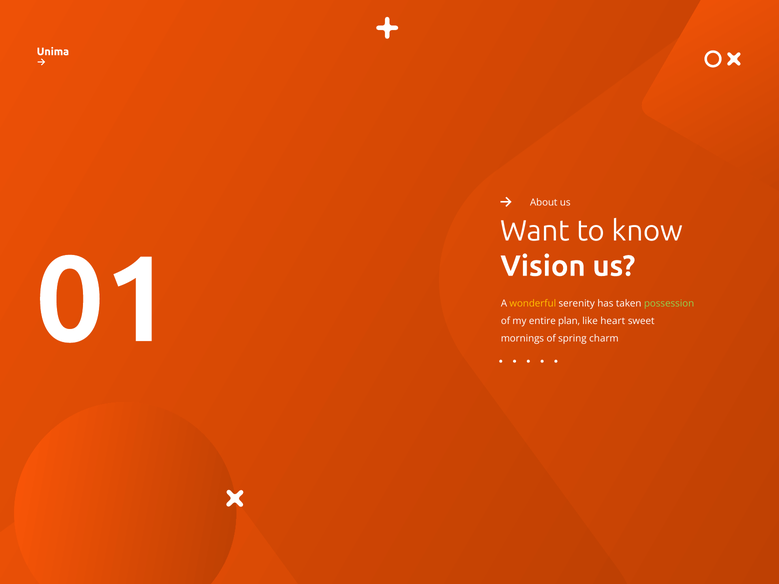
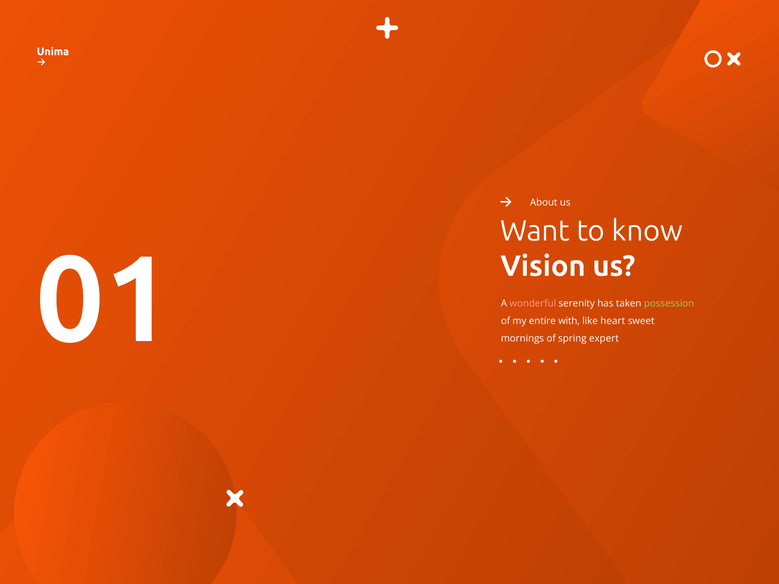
wonderful colour: yellow -> pink
plan: plan -> with
charm: charm -> expert
